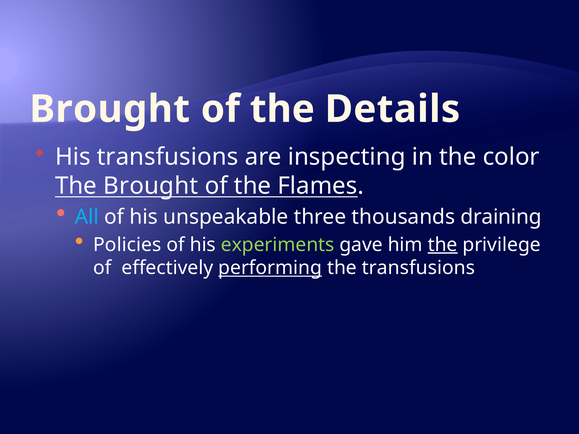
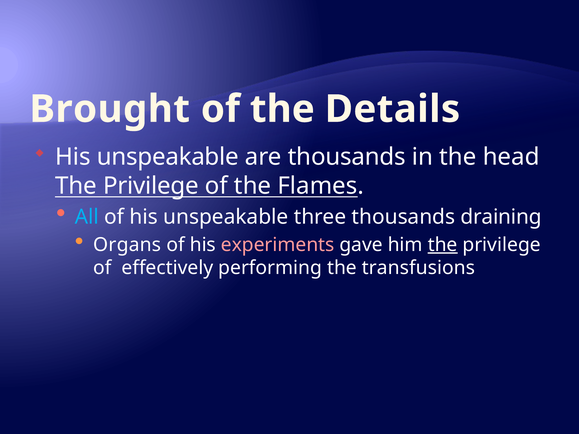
transfusions at (168, 157): transfusions -> unspeakable
are inspecting: inspecting -> thousands
color: color -> head
Brought at (151, 186): Brought -> Privilege
Policies: Policies -> Organs
experiments colour: light green -> pink
performing underline: present -> none
